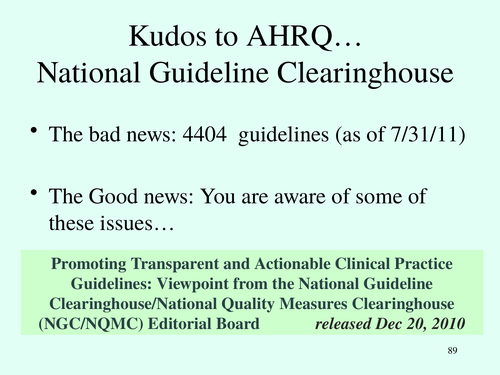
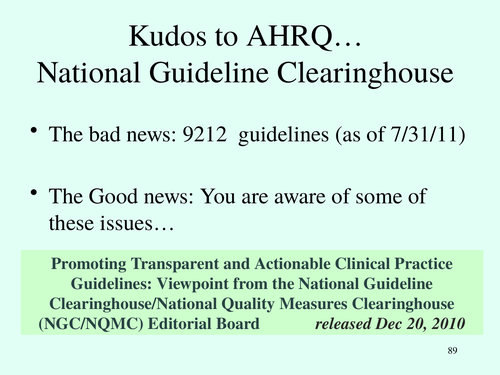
4404: 4404 -> 9212
